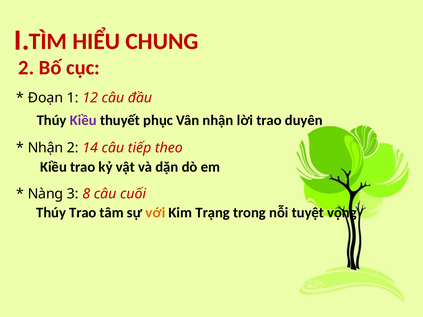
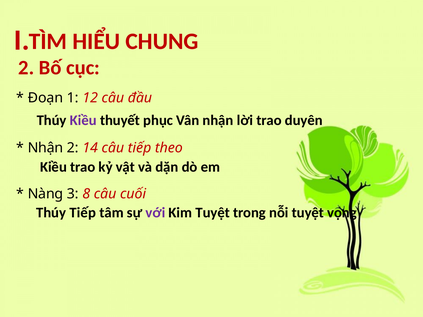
Thúy Trao: Trao -> Tiếp
với colour: orange -> purple
Kim Trạng: Trạng -> Tuyệt
